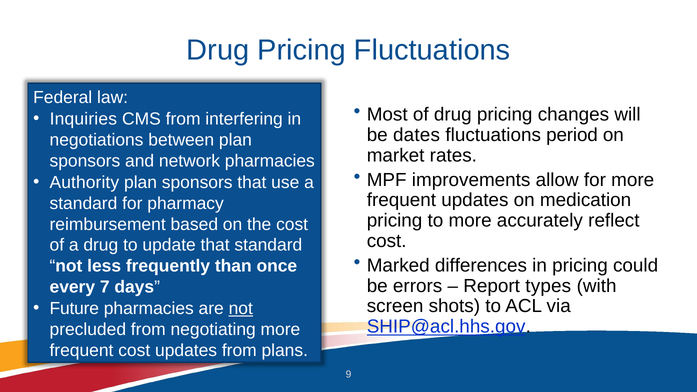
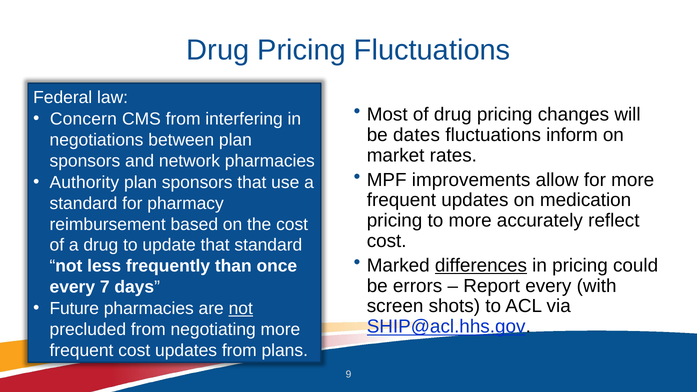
Inquiries: Inquiries -> Concern
period: period -> inform
differences underline: none -> present
Report types: types -> every
